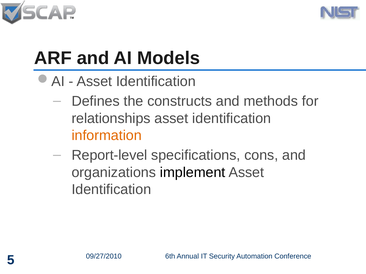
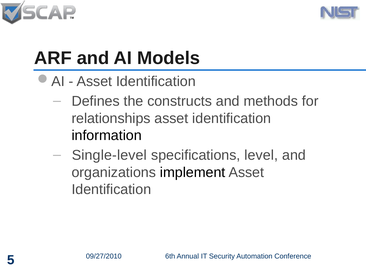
information colour: orange -> black
Report-level: Report-level -> Single-level
cons: cons -> level
